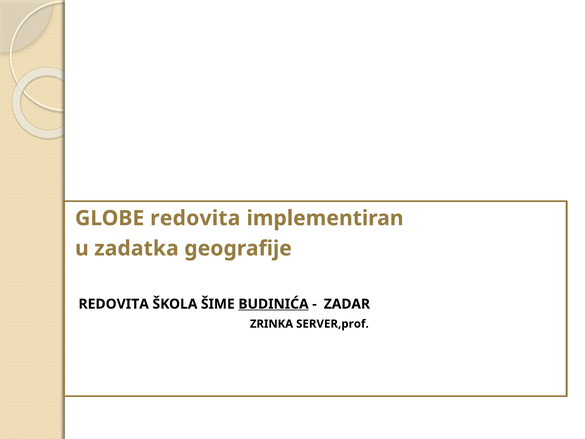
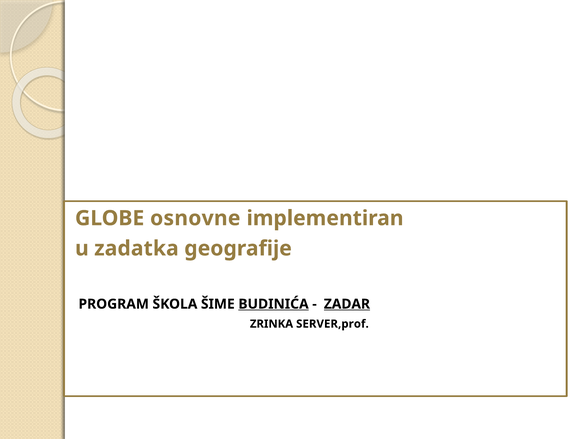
GLOBE redovita: redovita -> osnovne
REDOVITA at (114, 304): REDOVITA -> PROGRAM
ZADAR underline: none -> present
